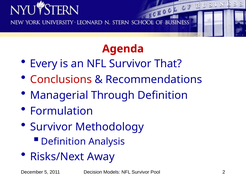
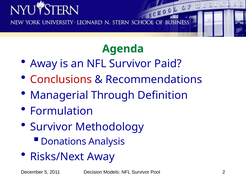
Agenda colour: red -> green
Every at (44, 64): Every -> Away
That: That -> Paid
Definition at (63, 142): Definition -> Donations
